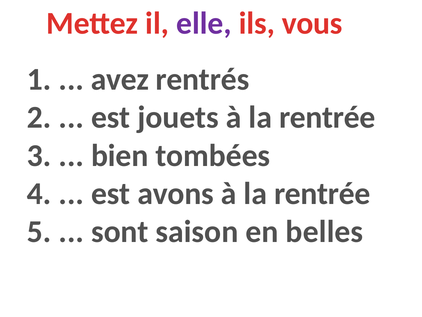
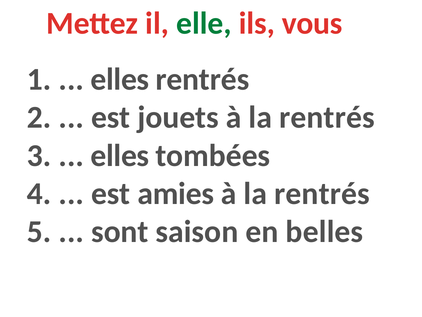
elle colour: purple -> green
avez at (120, 79): avez -> elles
rentrée at (327, 117): rentrée -> rentrés
bien at (120, 155): bien -> elles
avons: avons -> amies
rentrée at (322, 193): rentrée -> rentrés
